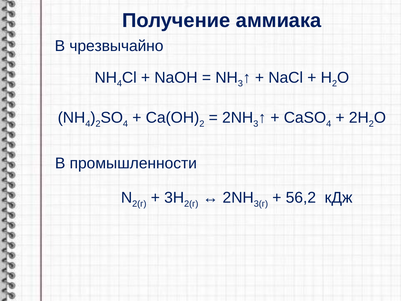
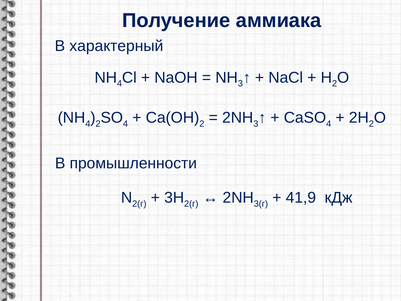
чрезвычайно: чрезвычайно -> характерный
56,2: 56,2 -> 41,9
